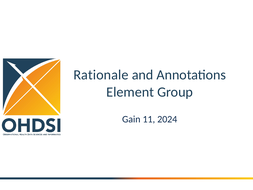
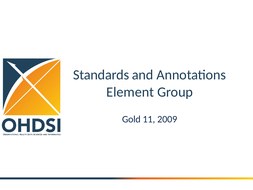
Rationale: Rationale -> Standards
Gain: Gain -> Gold
2024: 2024 -> 2009
